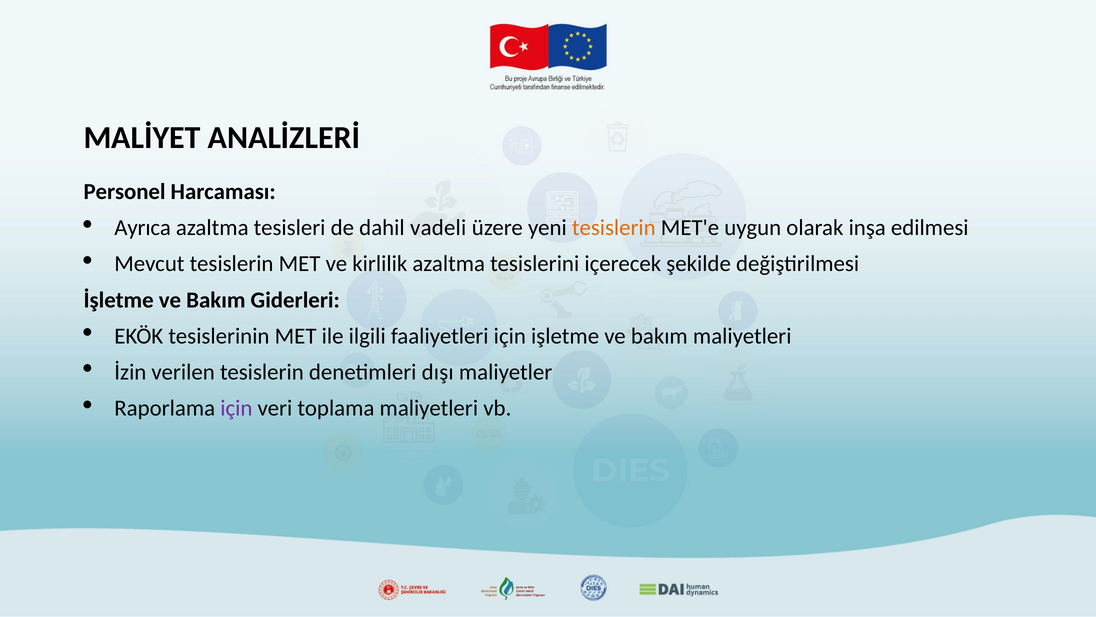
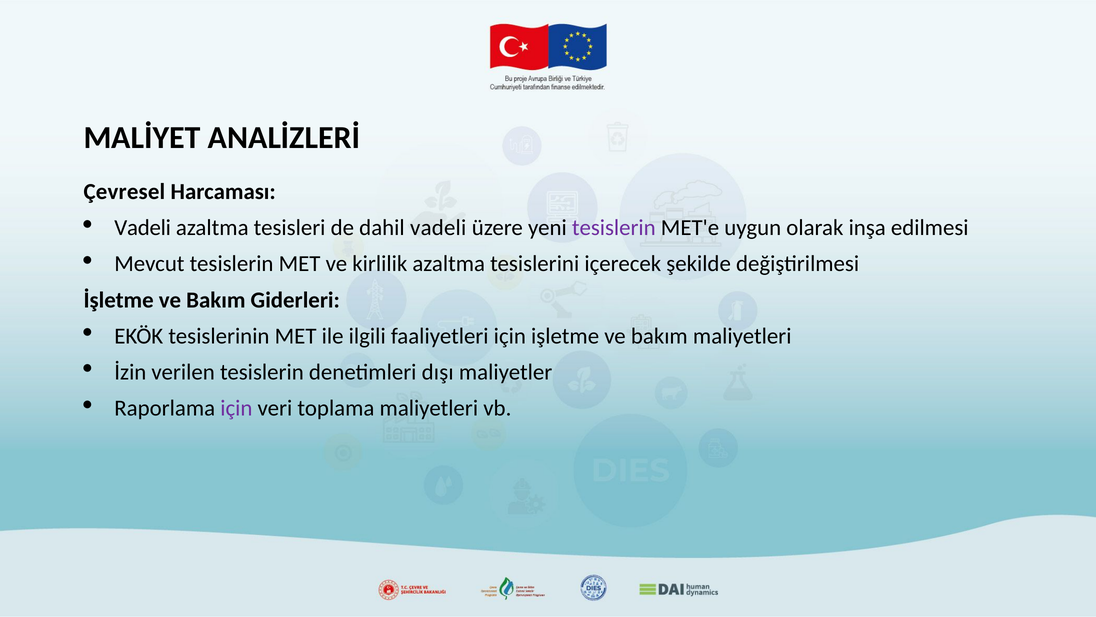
Personel: Personel -> Çevresel
Ayrıca at (143, 228): Ayrıca -> Vadeli
tesislerin at (614, 228) colour: orange -> purple
